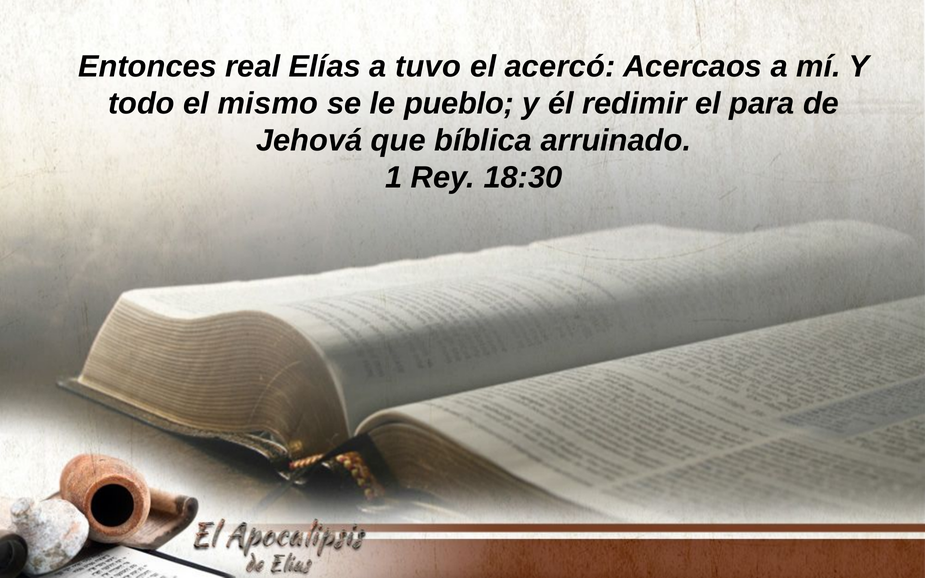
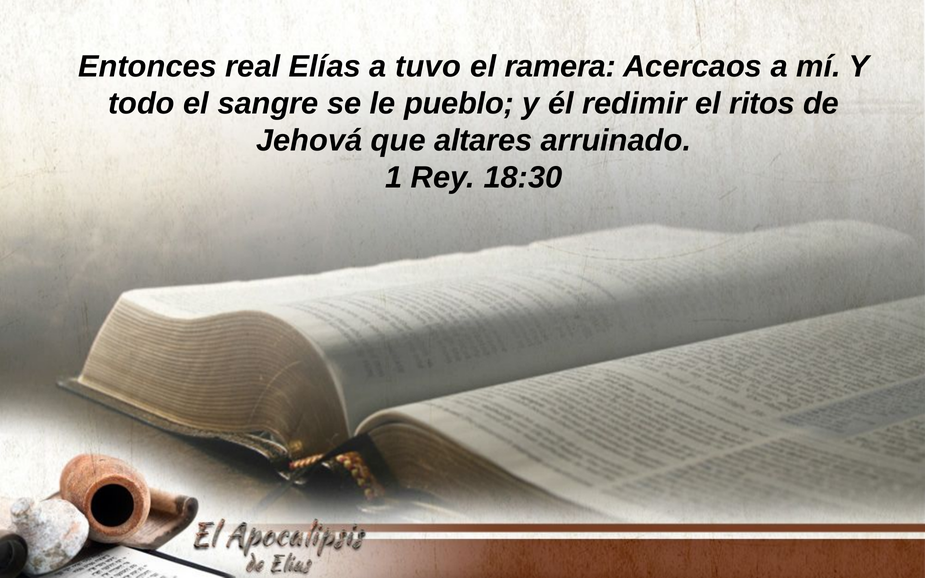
acercó: acercó -> ramera
mismo: mismo -> sangre
para: para -> ritos
bíblica: bíblica -> altares
